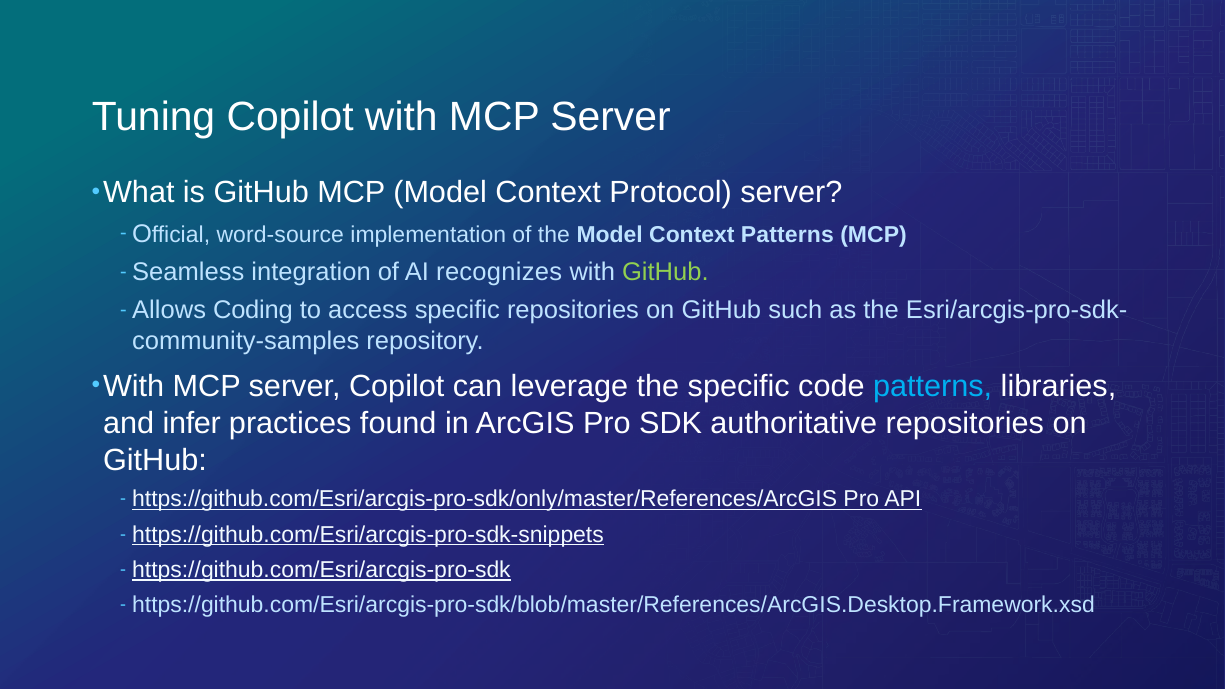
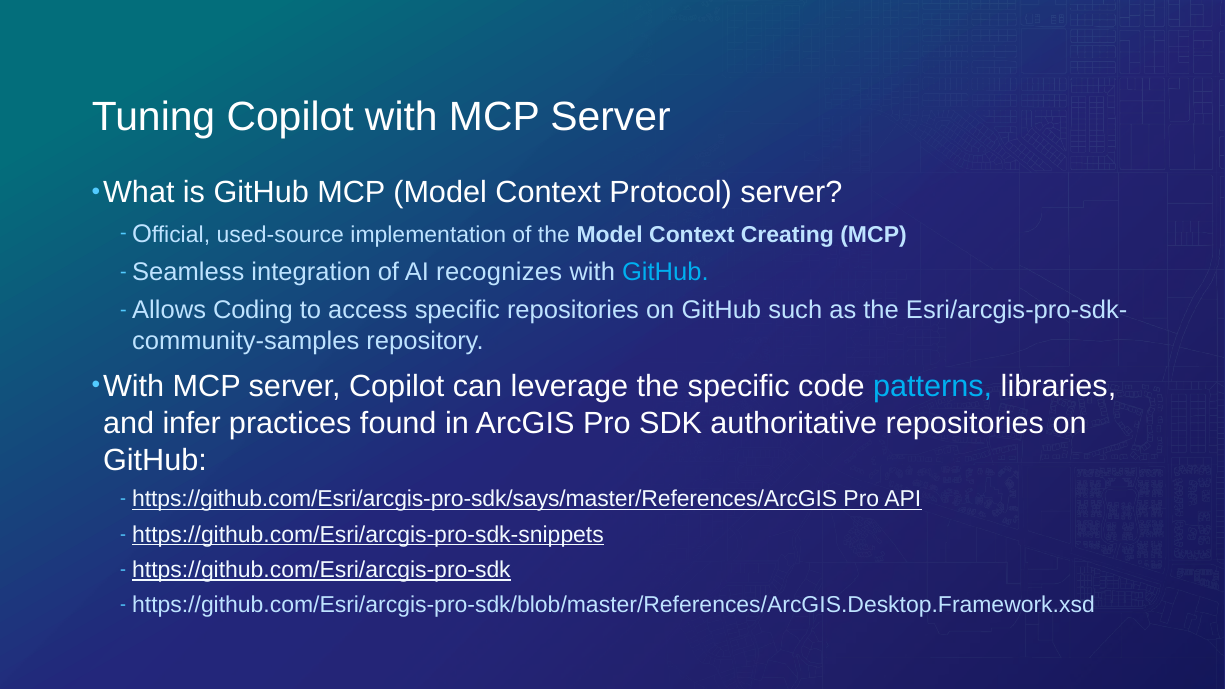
word-source: word-source -> used-source
Context Patterns: Patterns -> Creating
GitHub at (665, 272) colour: light green -> light blue
https://github.com/Esri/arcgis-pro-sdk/only/master/References/ArcGIS: https://github.com/Esri/arcgis-pro-sdk/only/master/References/ArcGIS -> https://github.com/Esri/arcgis-pro-sdk/says/master/References/ArcGIS
